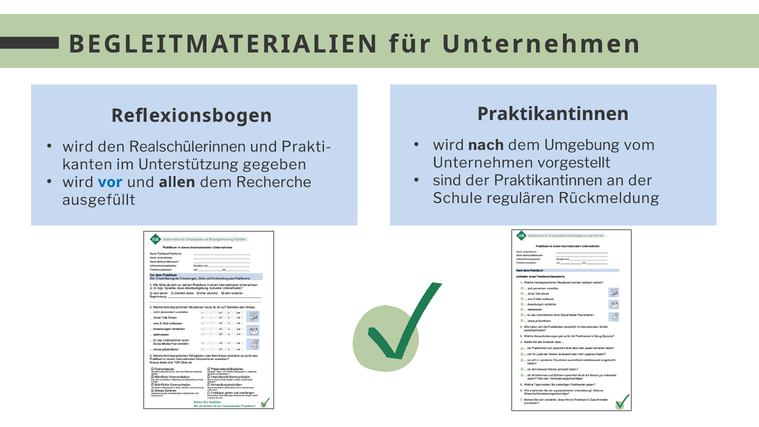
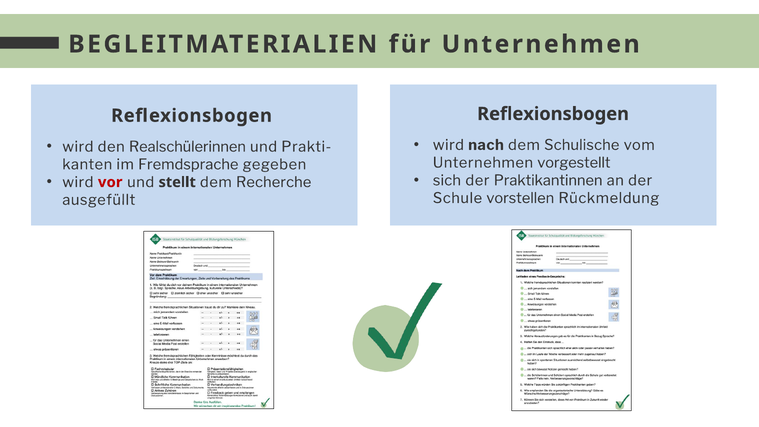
Praktikantinnen at (553, 114): Praktikantinnen -> Reflexionsbogen
Umgebung: Umgebung -> Schulische
Unterstützung: Unterstützung -> Fremdsprache
sind: sind -> sich
vor colour: blue -> red
allen: allen -> stellt
regulären: regulären -> vorstellen
